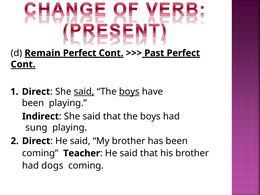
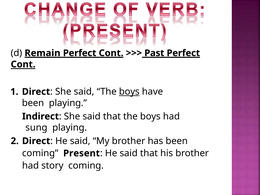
said at (84, 92) underline: present -> none
Teacher: Teacher -> Present
dogs: dogs -> story
